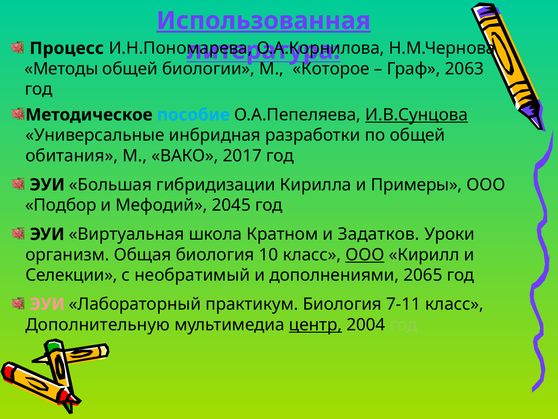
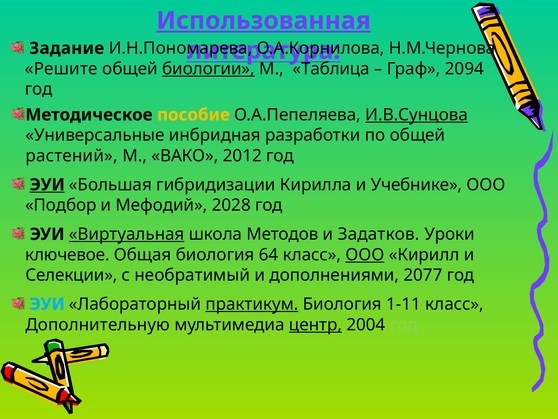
Процесс: Процесс -> Задание
Методы: Методы -> Решите
биологии underline: none -> present
Которое: Которое -> Таблица
2063: 2063 -> 2094
пособие colour: light blue -> yellow
обитания: обитания -> растений
2017: 2017 -> 2012
ЭУИ at (47, 185) underline: none -> present
Примеры: Примеры -> Учебнике
2045: 2045 -> 2028
Виртуальная underline: none -> present
Кратном: Кратном -> Методов
организм: организм -> ключевое
10: 10 -> 64
2065: 2065 -> 2077
ЭУИ at (47, 304) colour: pink -> light blue
практикум underline: none -> present
7-11: 7-11 -> 1-11
